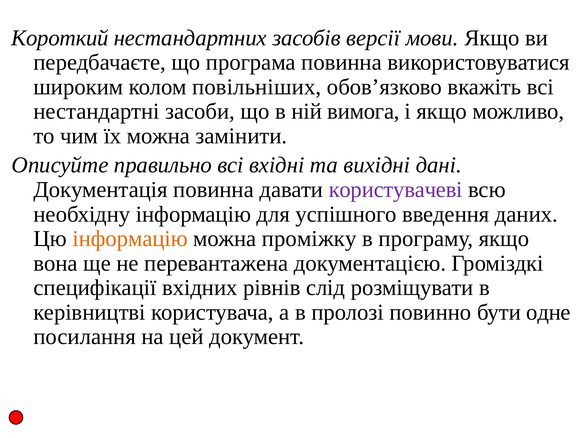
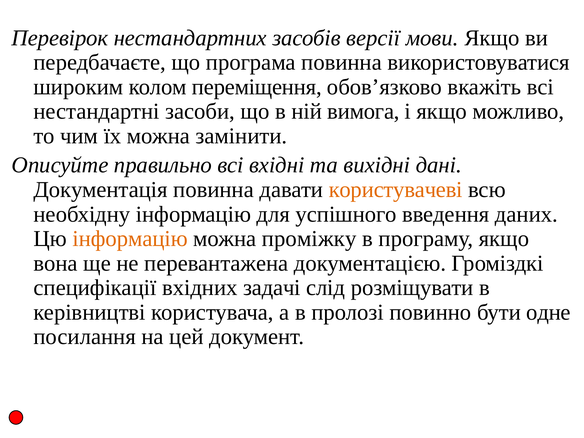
Короткий: Короткий -> Перевірок
повільніших: повільніших -> переміщення
користувачеві colour: purple -> orange
рівнів: рівнів -> задачі
